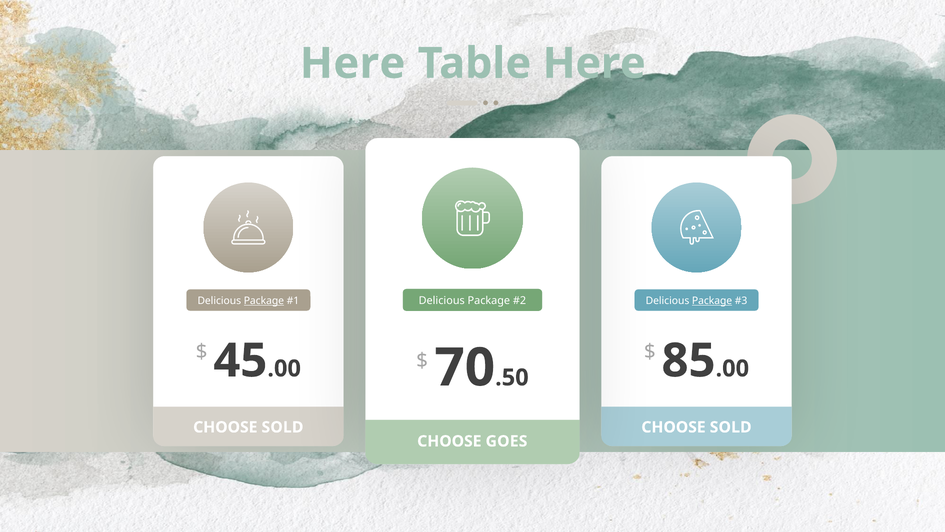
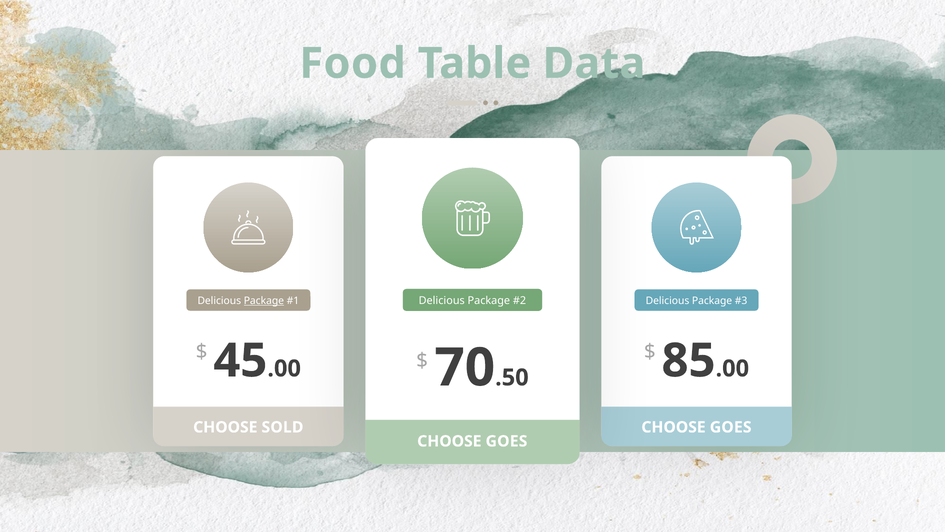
Here at (353, 64): Here -> Food
Table Here: Here -> Data
Package at (712, 301) underline: present -> none
SOLD at (731, 427): SOLD -> GOES
